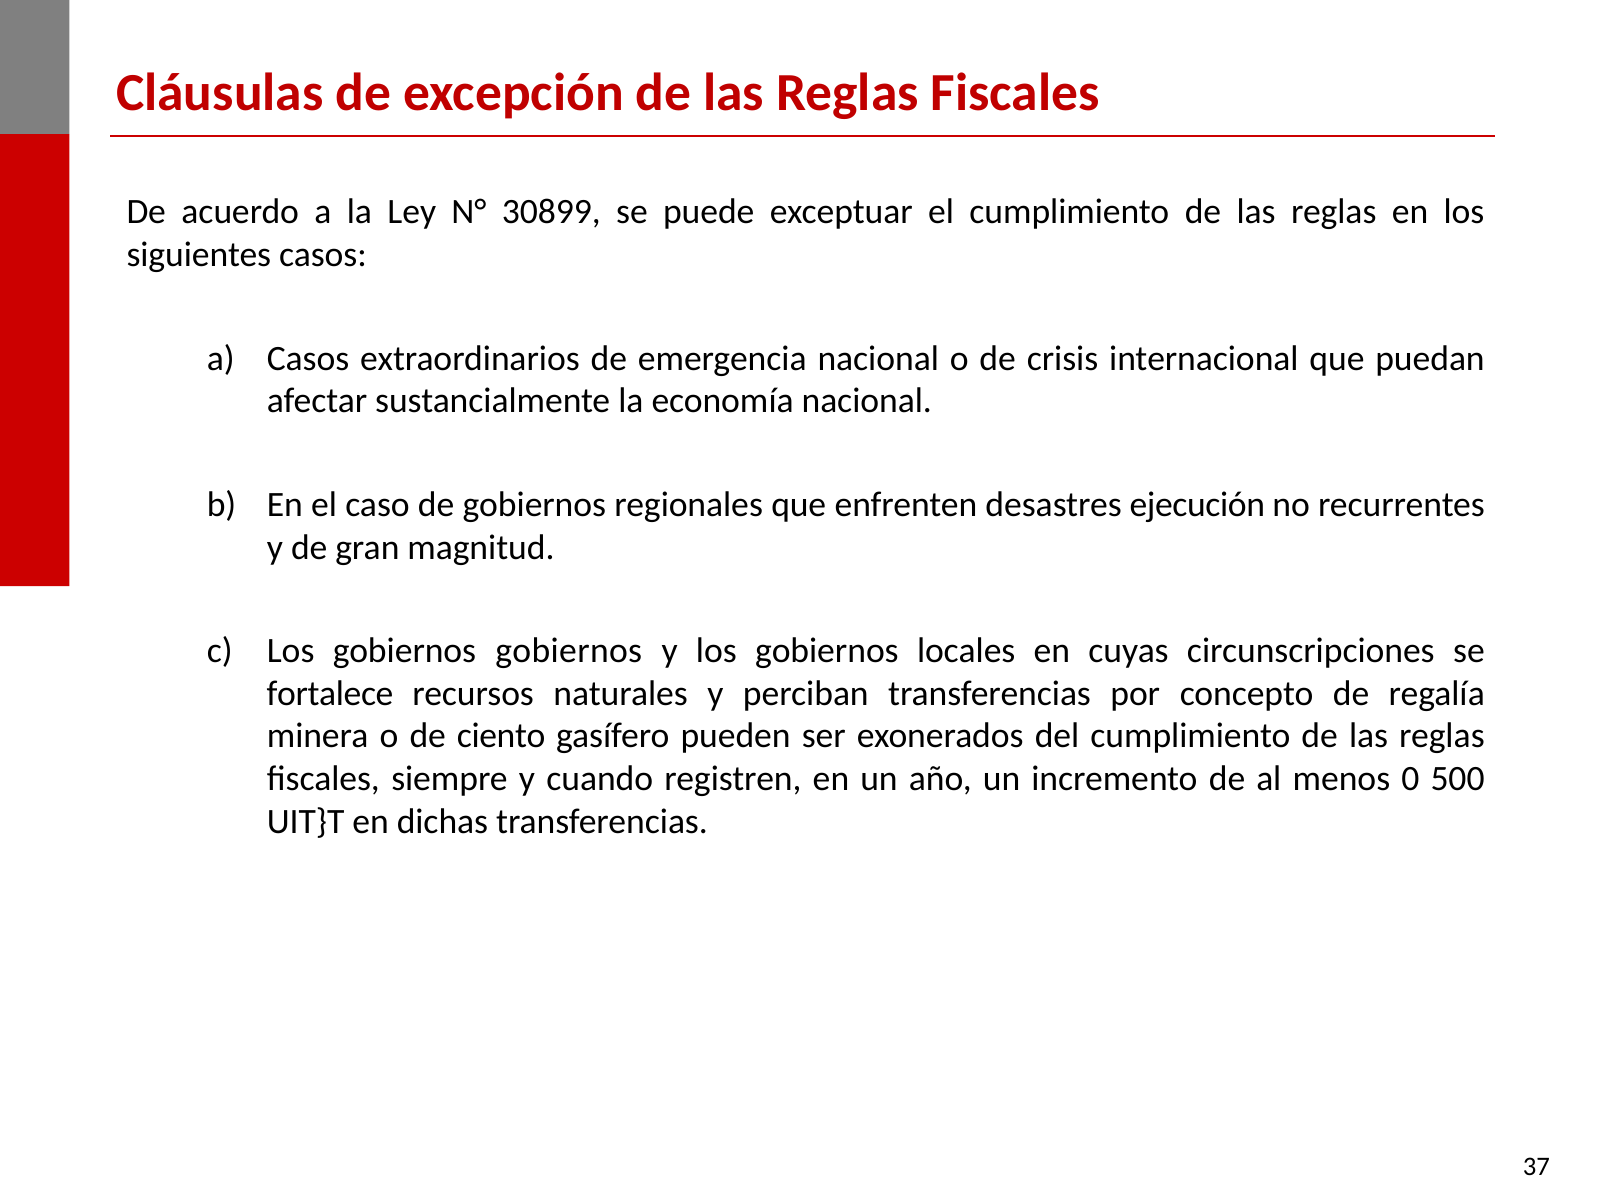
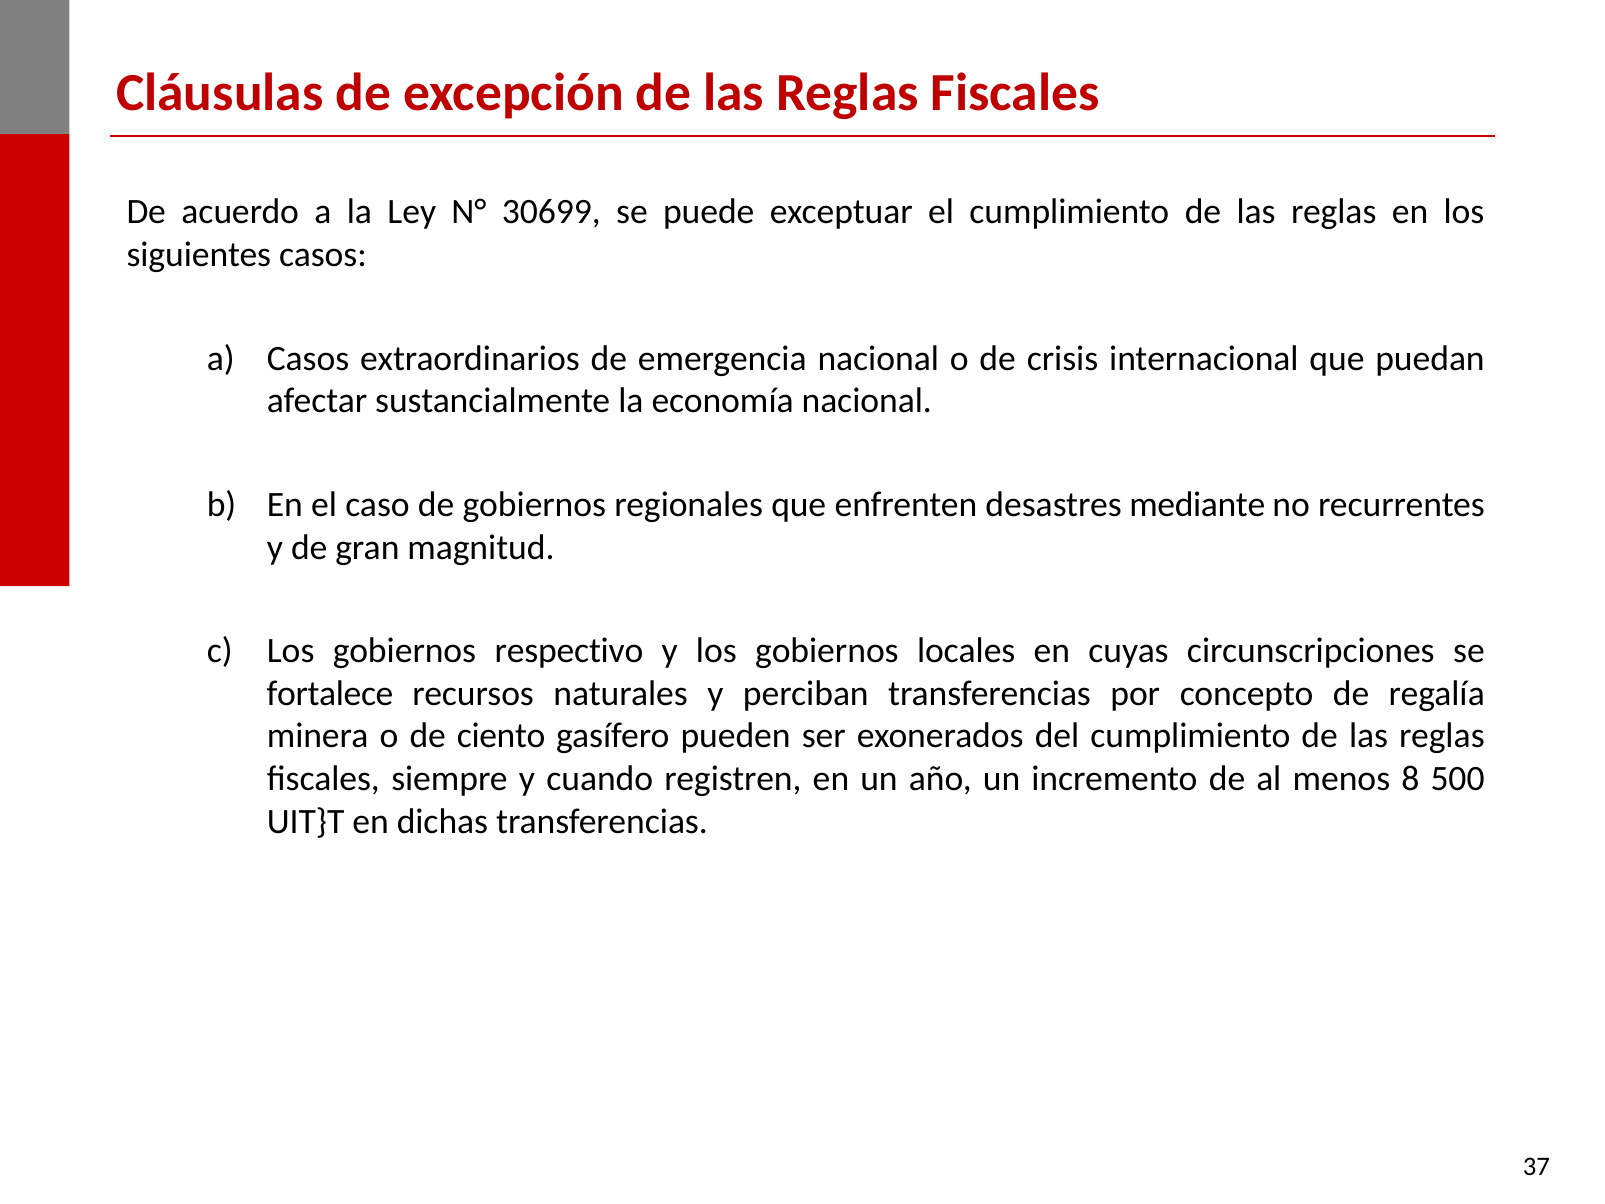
30899: 30899 -> 30699
ejecución: ejecución -> mediante
gobiernos gobiernos: gobiernos -> respectivo
0: 0 -> 8
